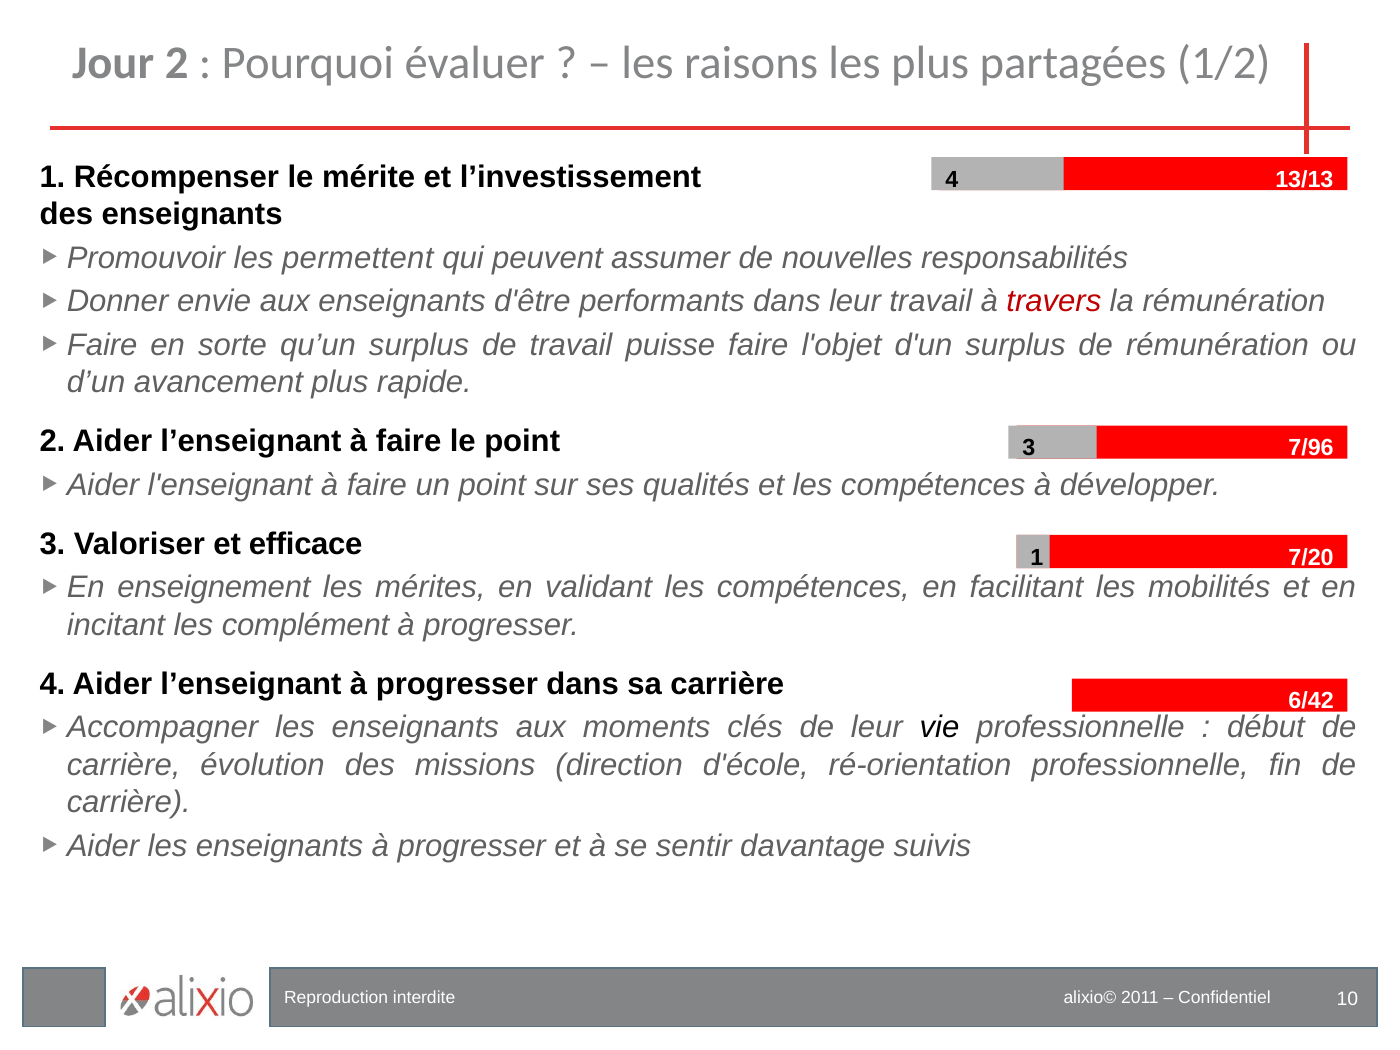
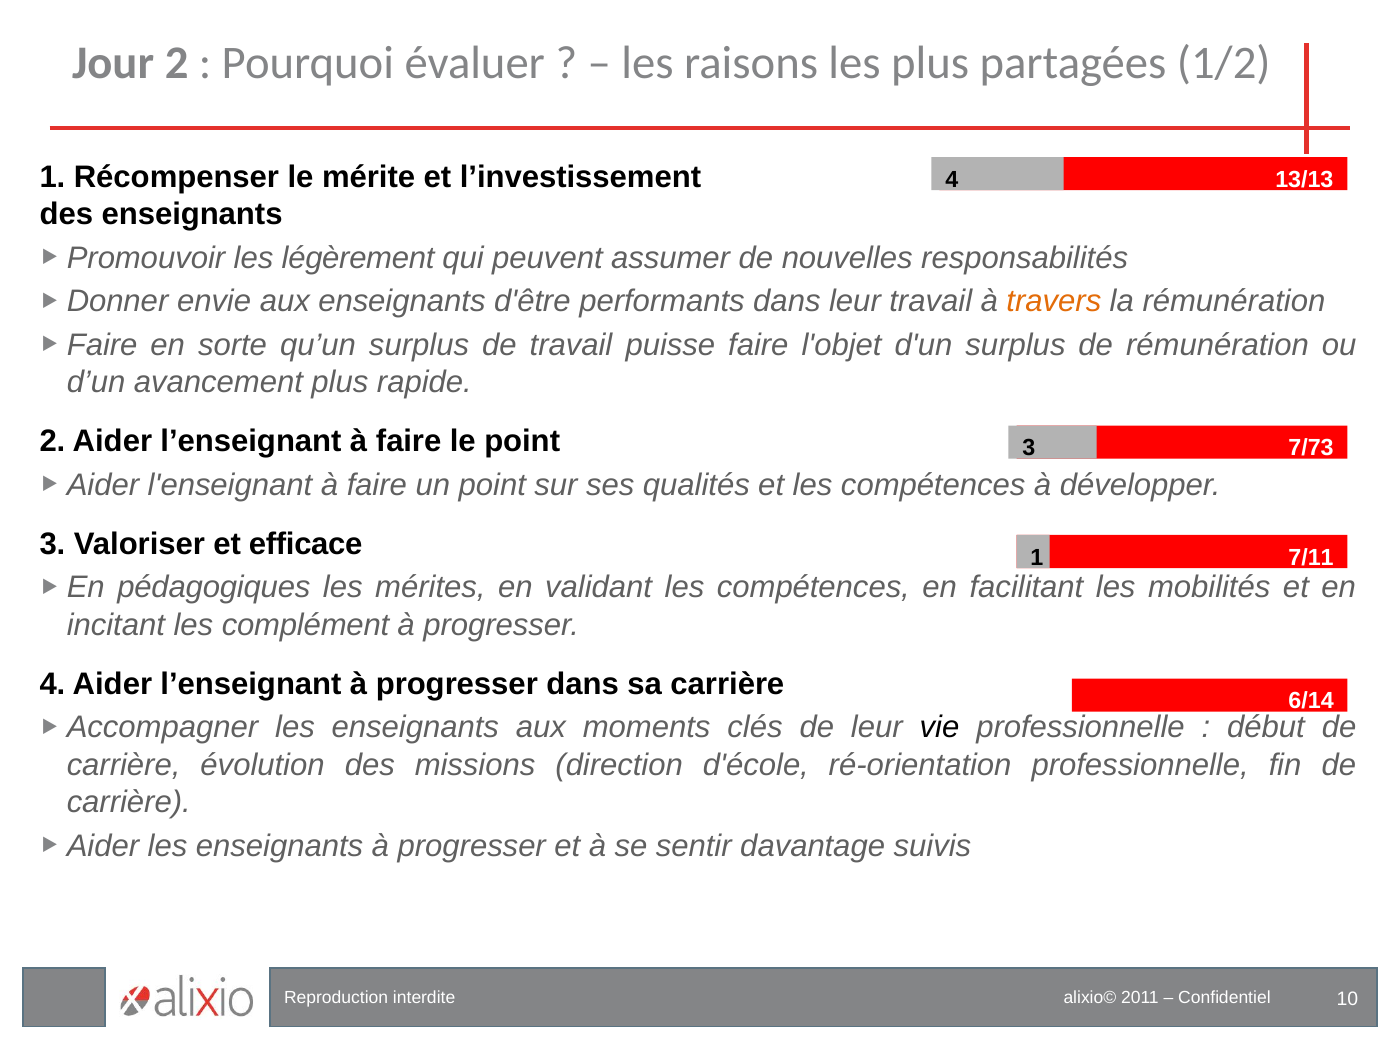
permettent: permettent -> légèrement
travers colour: red -> orange
7/96: 7/96 -> 7/73
7/20: 7/20 -> 7/11
enseignement: enseignement -> pédagogiques
6/42: 6/42 -> 6/14
